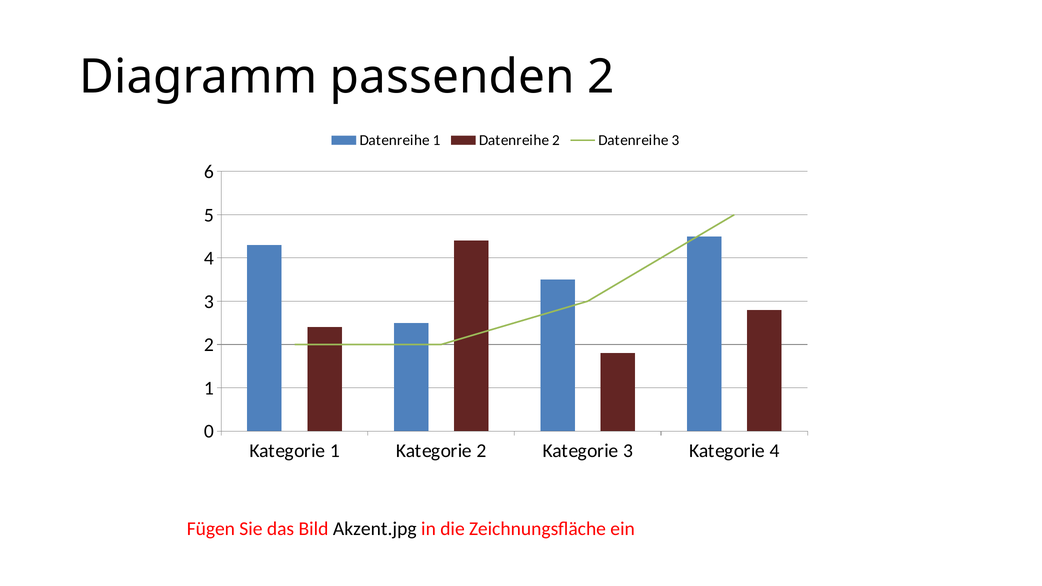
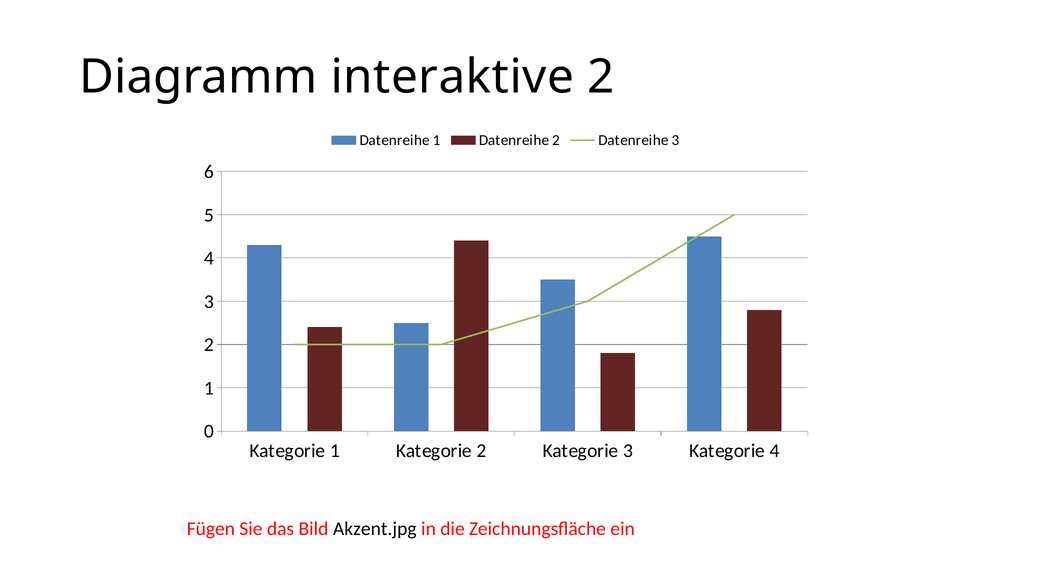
passenden: passenden -> interaktive
